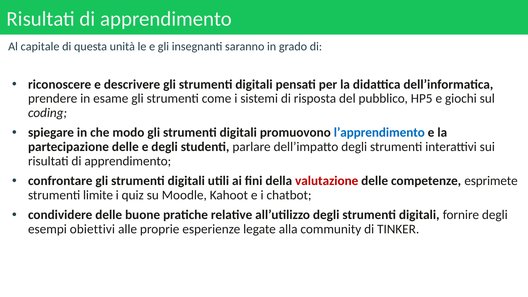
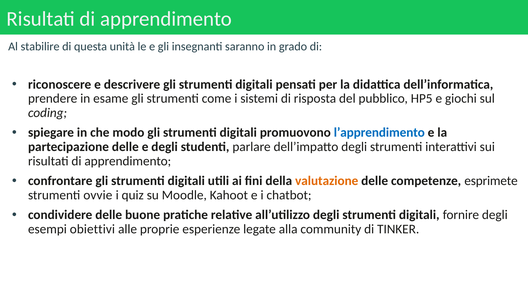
capitale: capitale -> stabilire
valutazione colour: red -> orange
limite: limite -> ovvie
